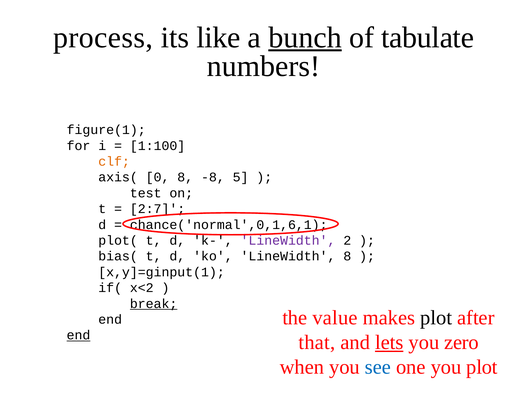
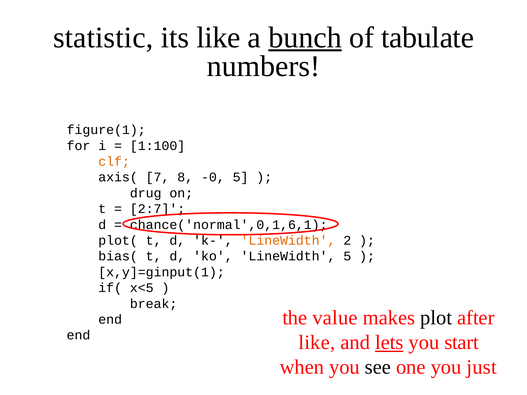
process: process -> statistic
0: 0 -> 7
-8: -8 -> -0
test: test -> drug
LineWidth at (288, 241) colour: purple -> orange
LineWidth 8: 8 -> 5
x<2: x<2 -> x<5
break underline: present -> none
end at (79, 336) underline: present -> none
that at (317, 343): that -> like
zero: zero -> start
see colour: blue -> black
you plot: plot -> just
